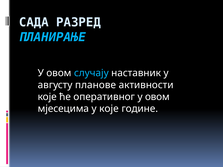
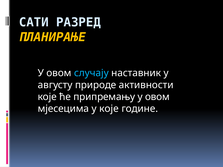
САДА: САДА -> САТИ
ПЛАНИРАЊЕ colour: light blue -> yellow
планове: планове -> природе
оперативног: оперативног -> припремању
